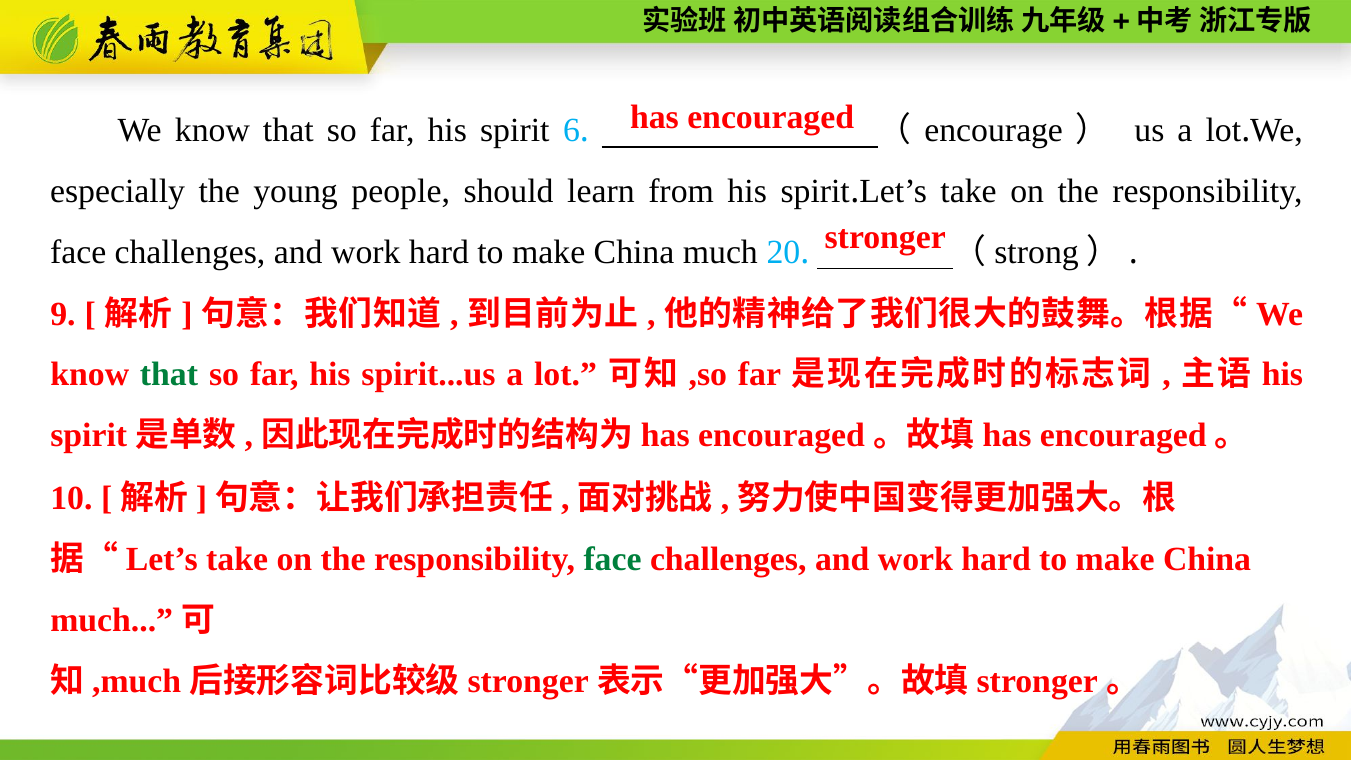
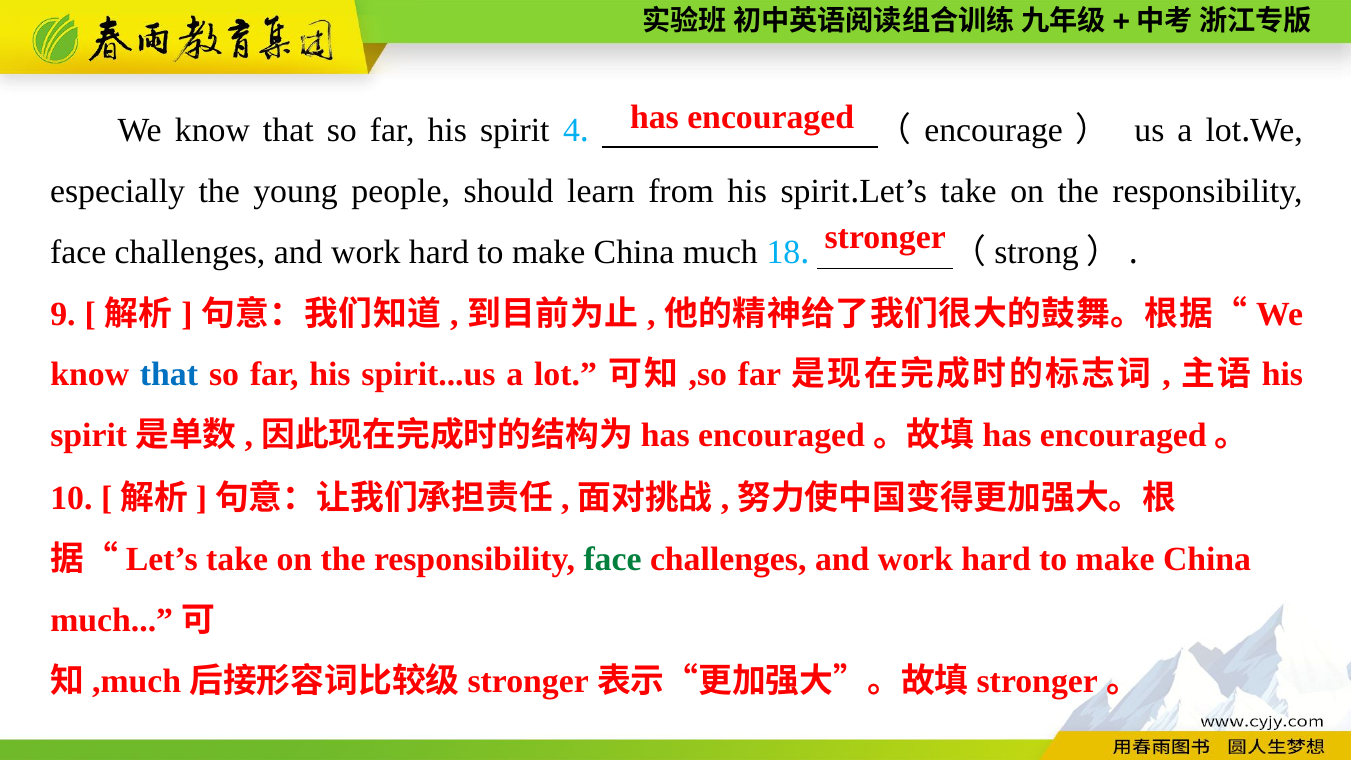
6: 6 -> 4
20: 20 -> 18
that at (169, 375) colour: green -> blue
